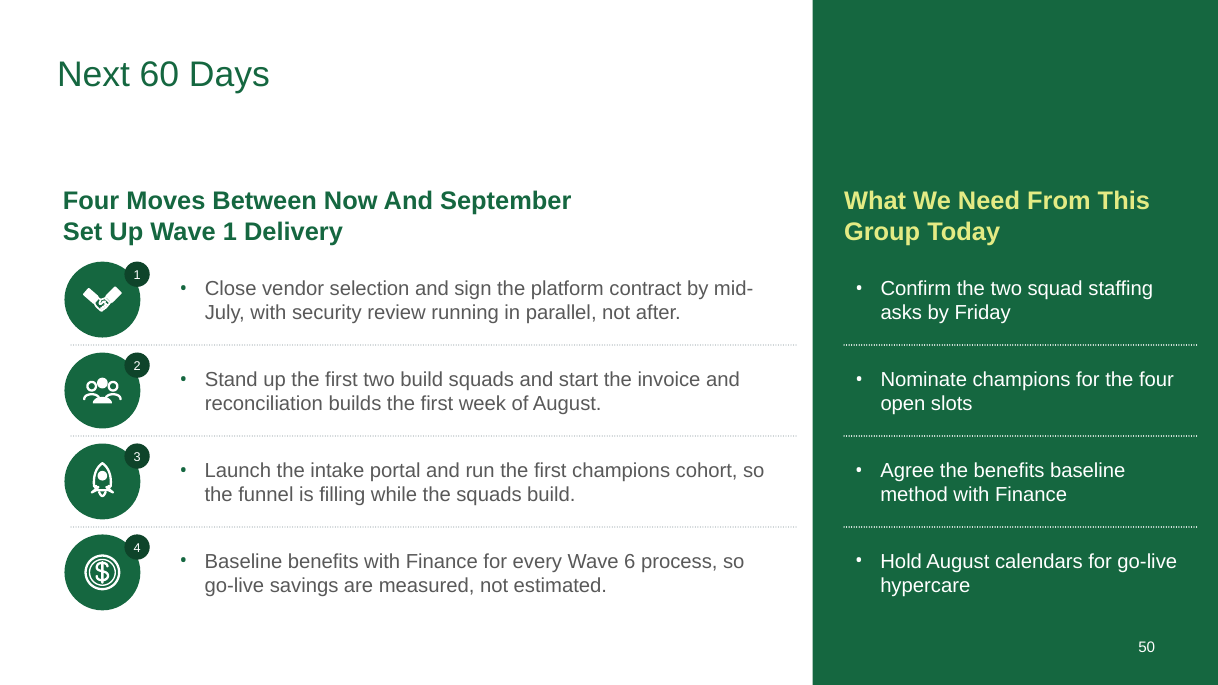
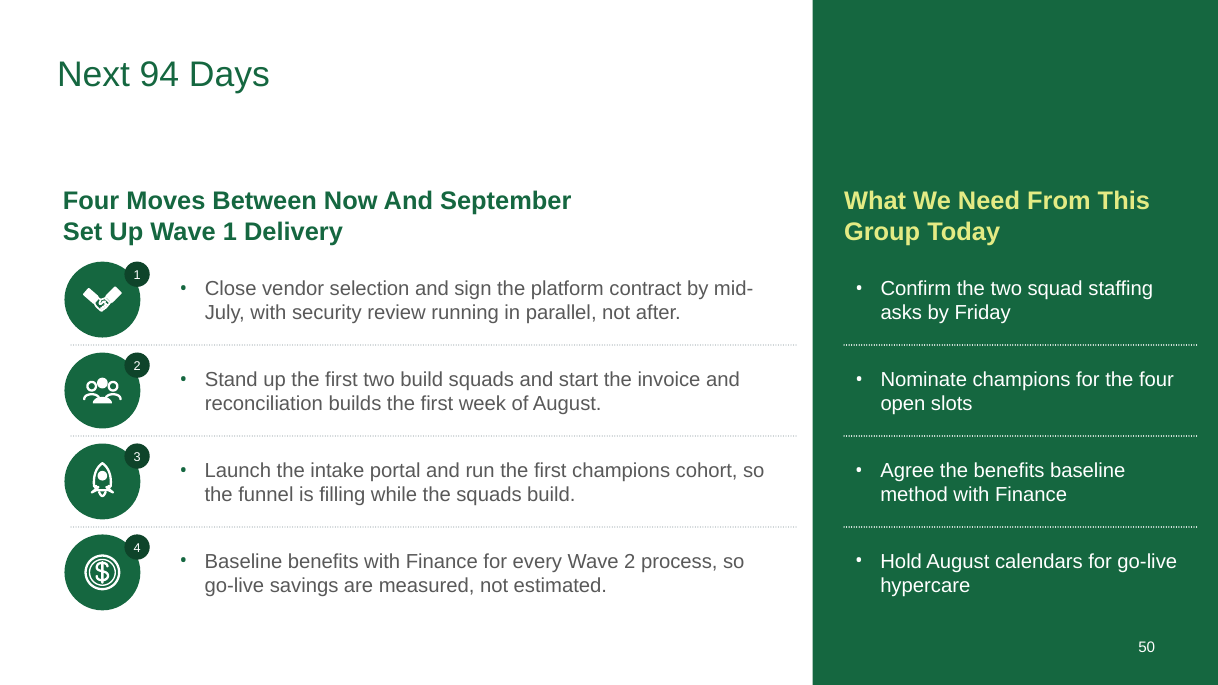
60: 60 -> 94
Wave 6: 6 -> 2
